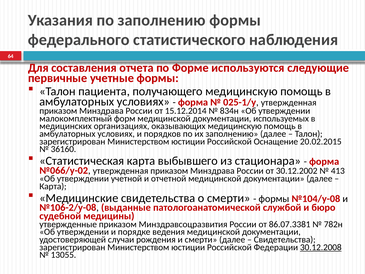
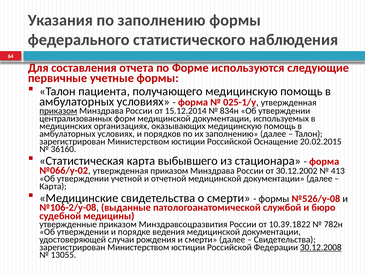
приказом at (58, 111) underline: none -> present
малокомплектный: малокомплектный -> централизованных
№104/у-08: №104/у-08 -> №526/у-08
86.07.3381: 86.07.3381 -> 10.39.1822
